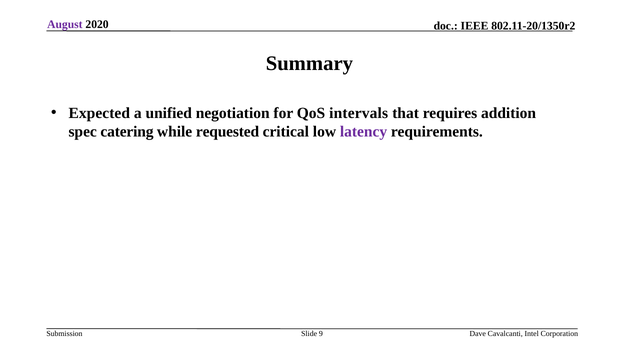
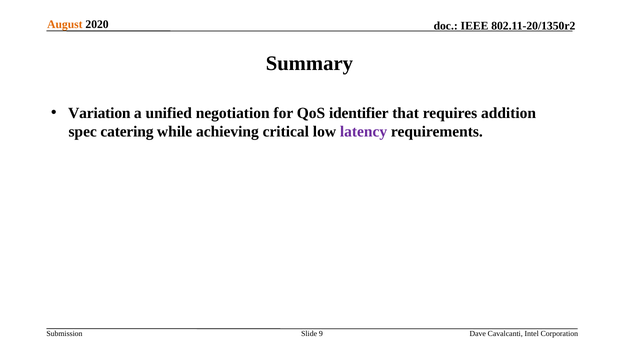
August colour: purple -> orange
Expected: Expected -> Variation
intervals: intervals -> identifier
requested: requested -> achieving
